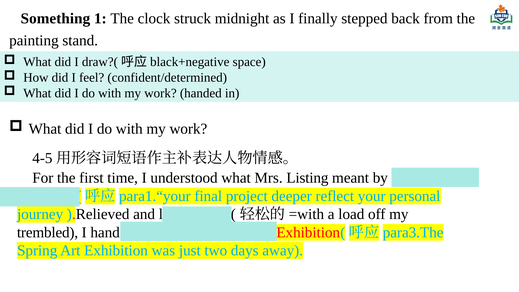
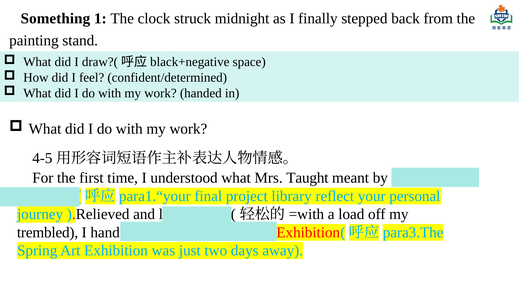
Listing: Listing -> Taught
deeper: deeper -> library
